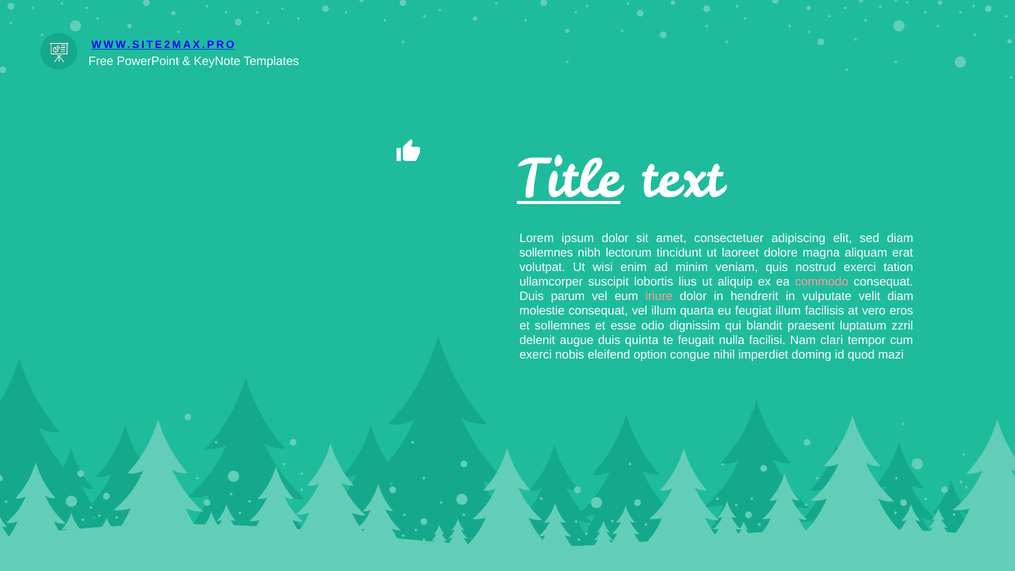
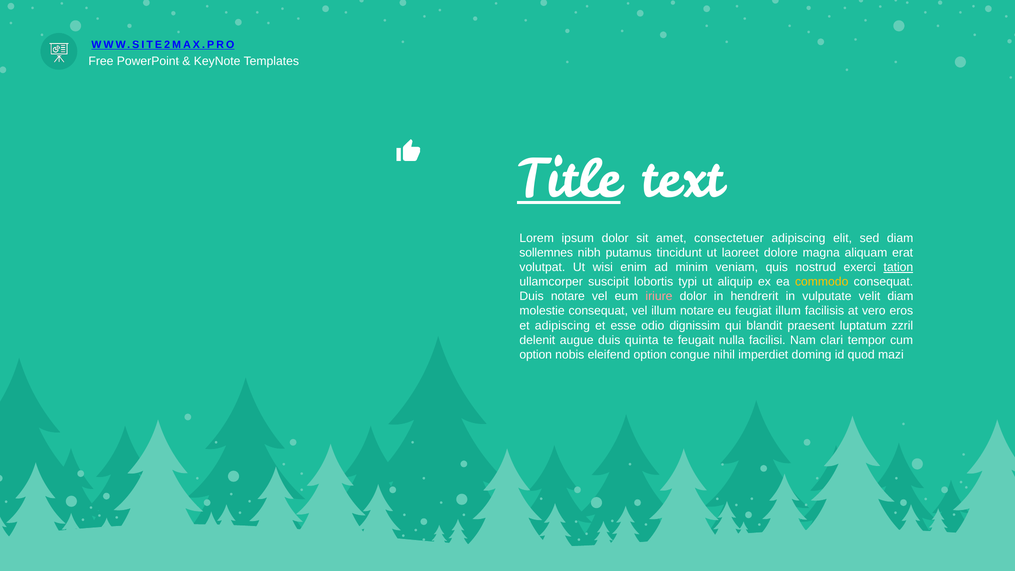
lectorum: lectorum -> putamus
tation underline: none -> present
lius: lius -> typi
commodo colour: pink -> yellow
Duis parum: parum -> notare
illum quarta: quarta -> notare
et sollemnes: sollemnes -> adipiscing
exerci at (536, 355): exerci -> option
